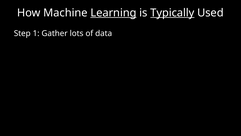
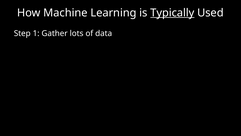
Learning underline: present -> none
